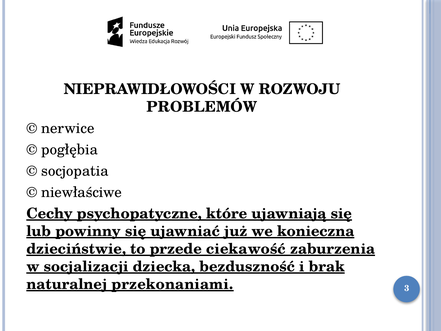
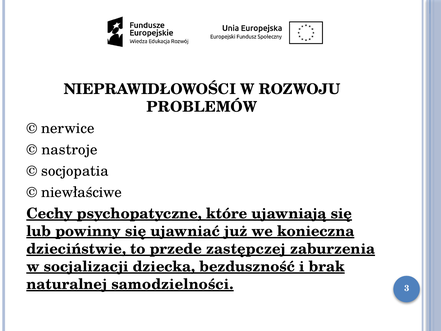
pogłębia: pogłębia -> nastroje
ciekawość: ciekawość -> zastępczej
przekonaniami: przekonaniami -> samodzielności
